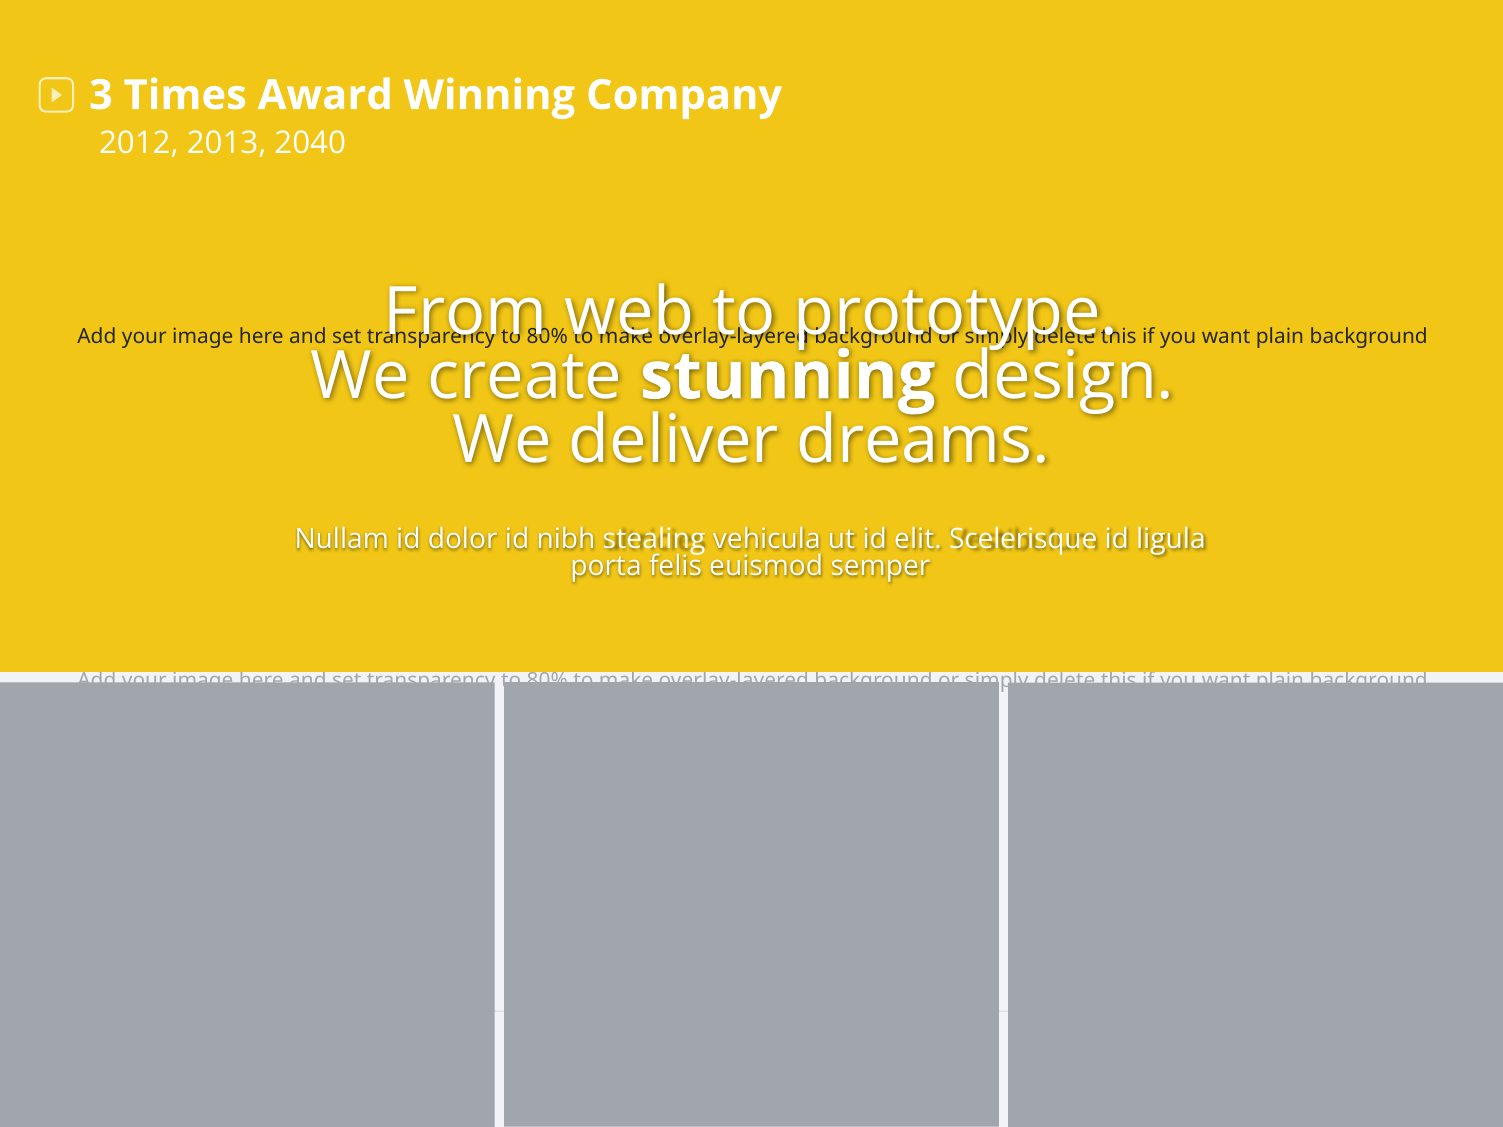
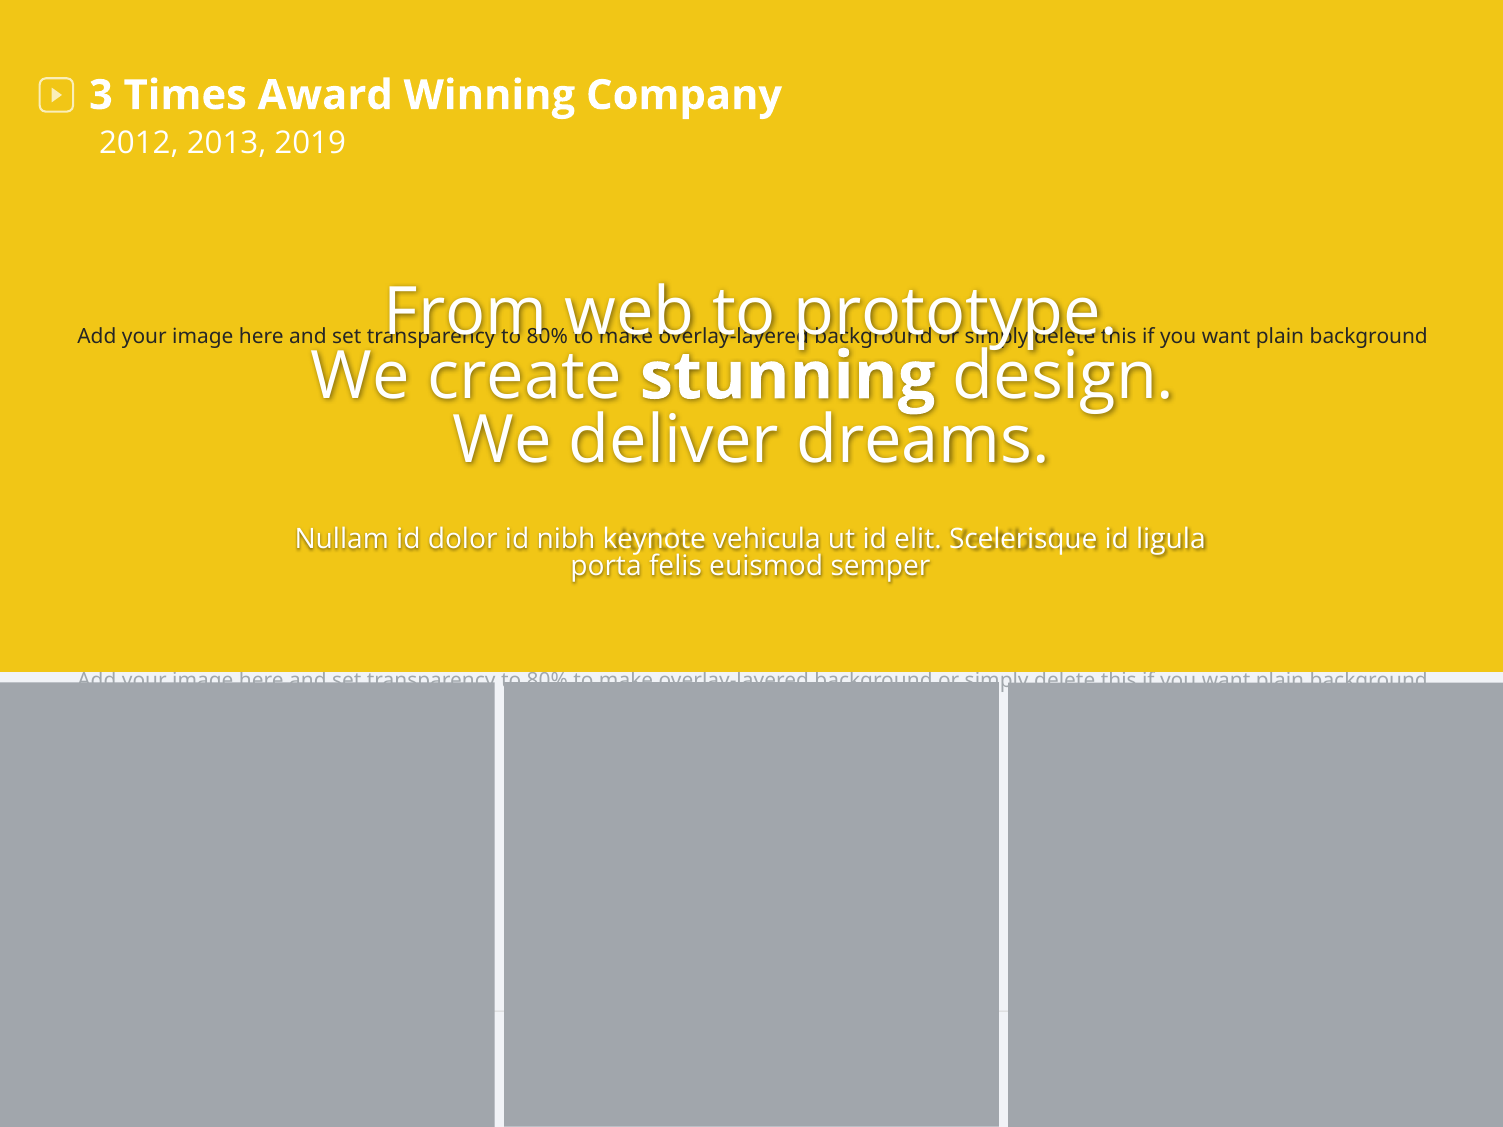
2040: 2040 -> 2019
stealing: stealing -> keynote
